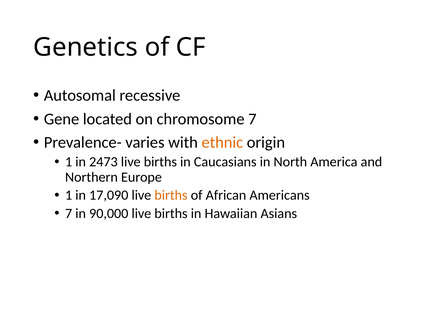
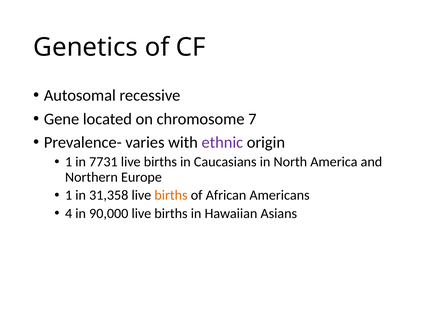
ethnic colour: orange -> purple
2473: 2473 -> 7731
17,090: 17,090 -> 31,358
7 at (69, 214): 7 -> 4
